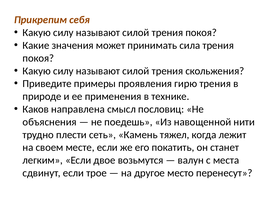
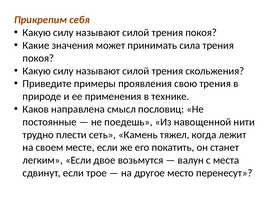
гирю: гирю -> свою
объяснения: объяснения -> постоянные
